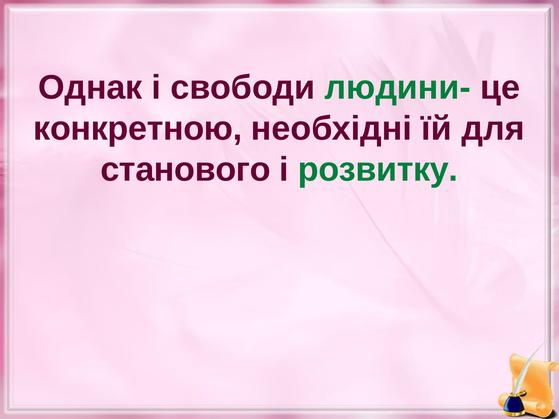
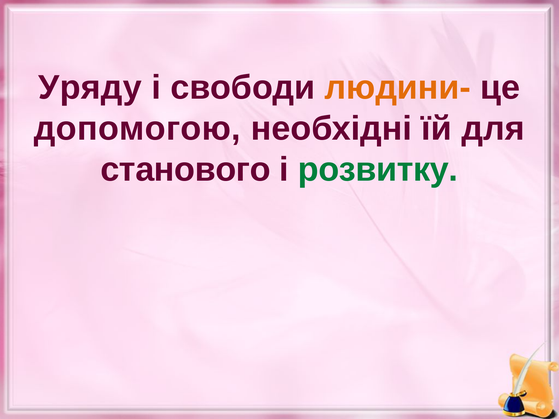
Однак: Однак -> Уряду
людини- colour: green -> orange
конкретною: конкретною -> допомогою
